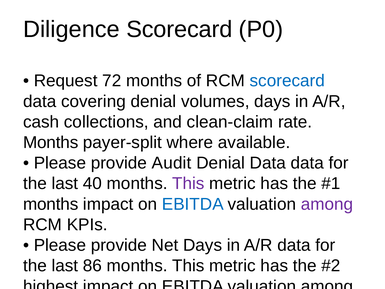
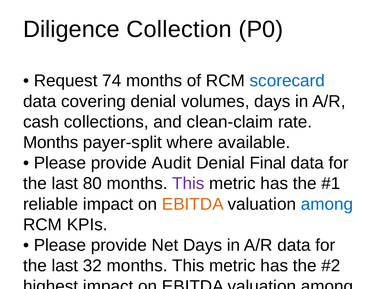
Diligence Scorecard: Scorecard -> Collection
72: 72 -> 74
Denial Data: Data -> Final
40: 40 -> 80
months at (51, 204): months -> reliable
EBITDA at (193, 204) colour: blue -> orange
among at (327, 204) colour: purple -> blue
86: 86 -> 32
